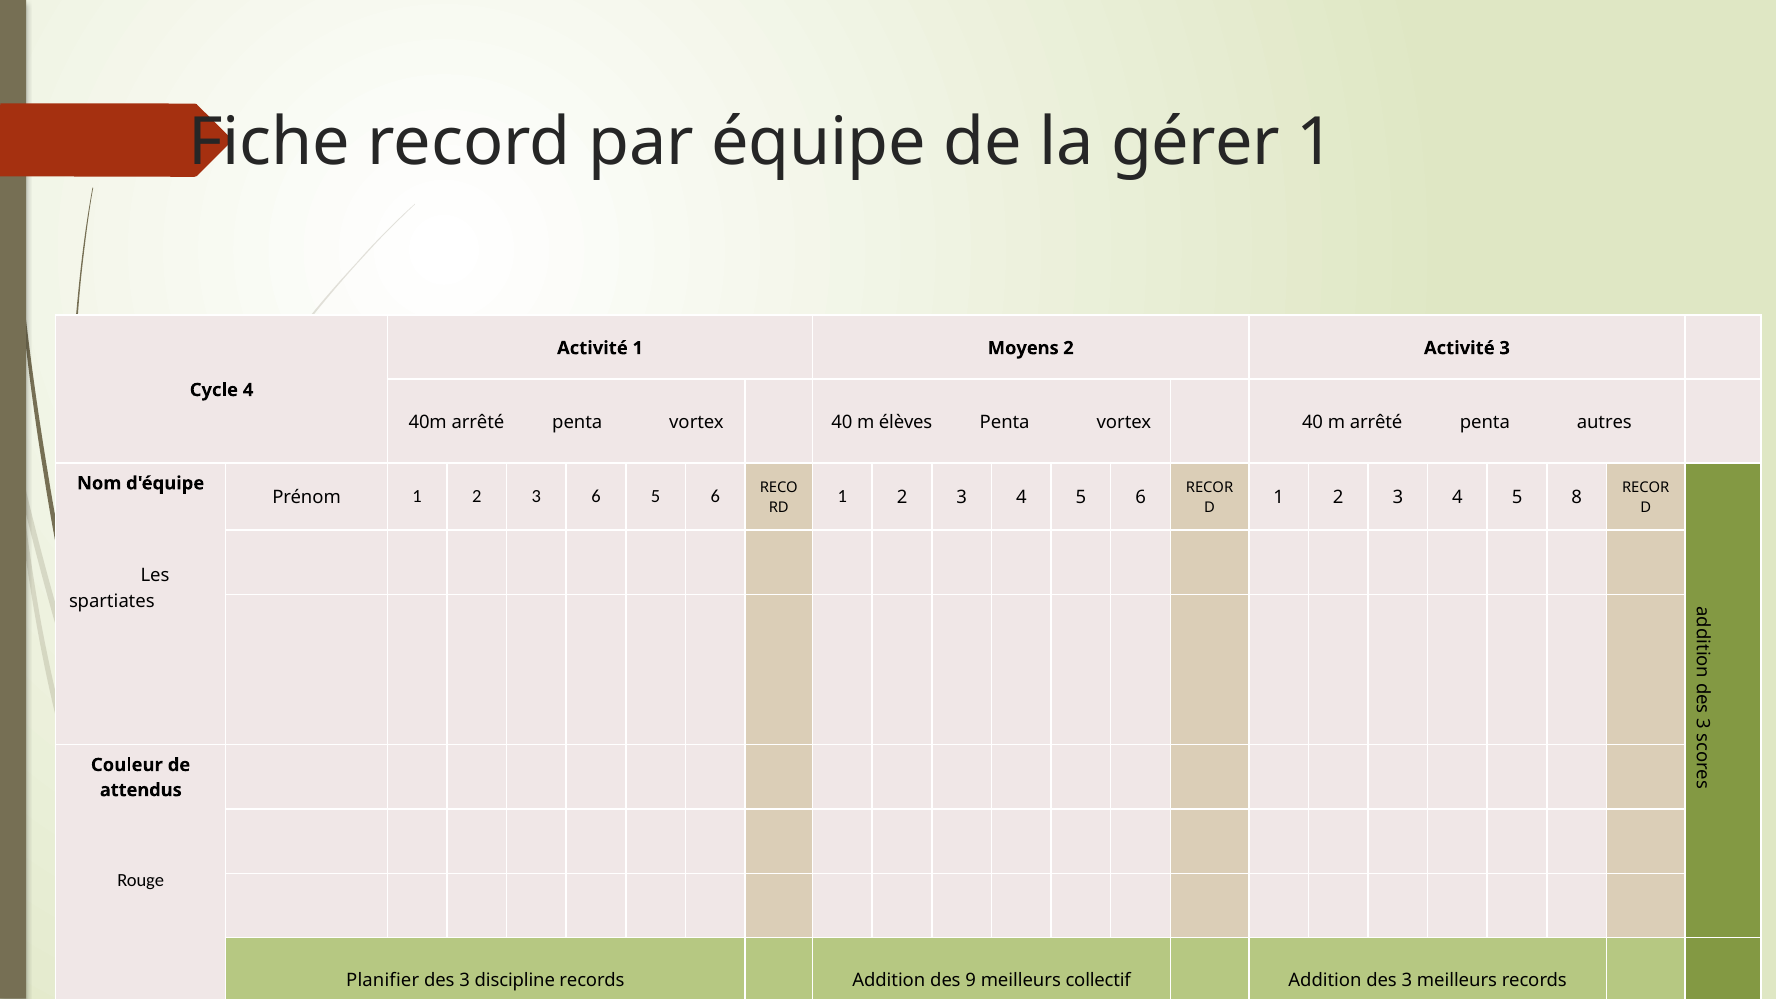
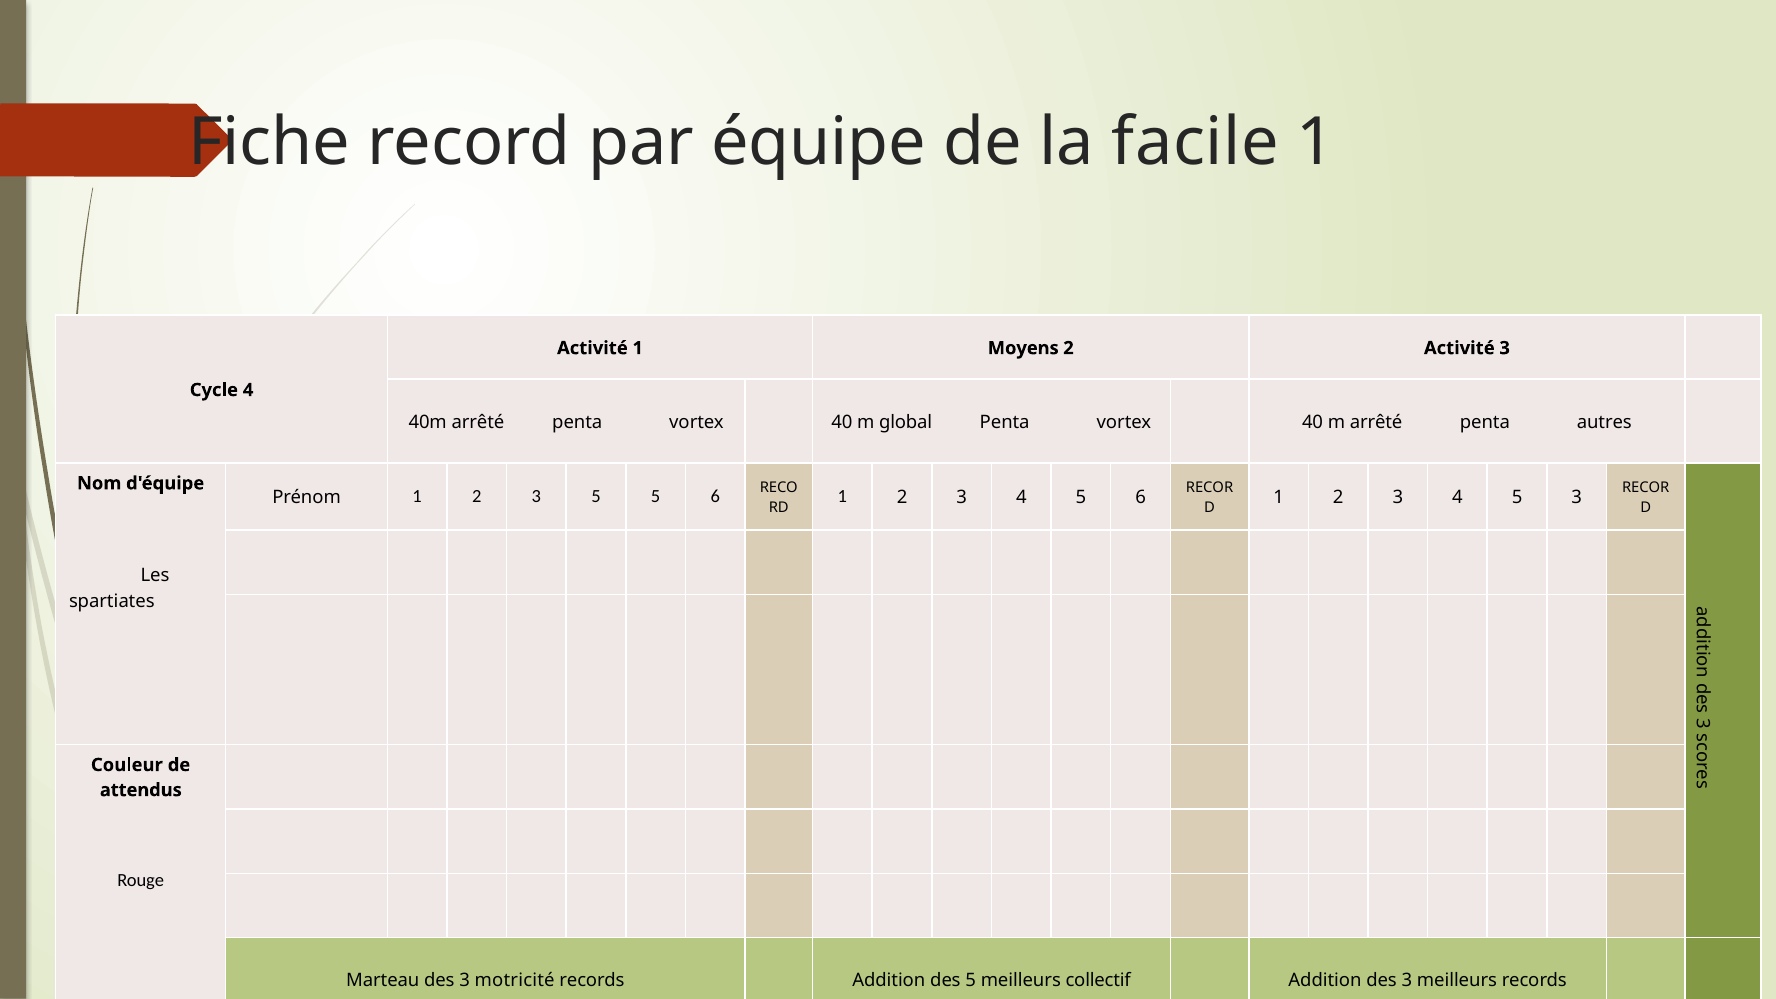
gérer: gérer -> facile
élèves: élèves -> global
3 6: 6 -> 5
5 8: 8 -> 3
Planifier: Planifier -> Marteau
discipline: discipline -> motricité
des 9: 9 -> 5
